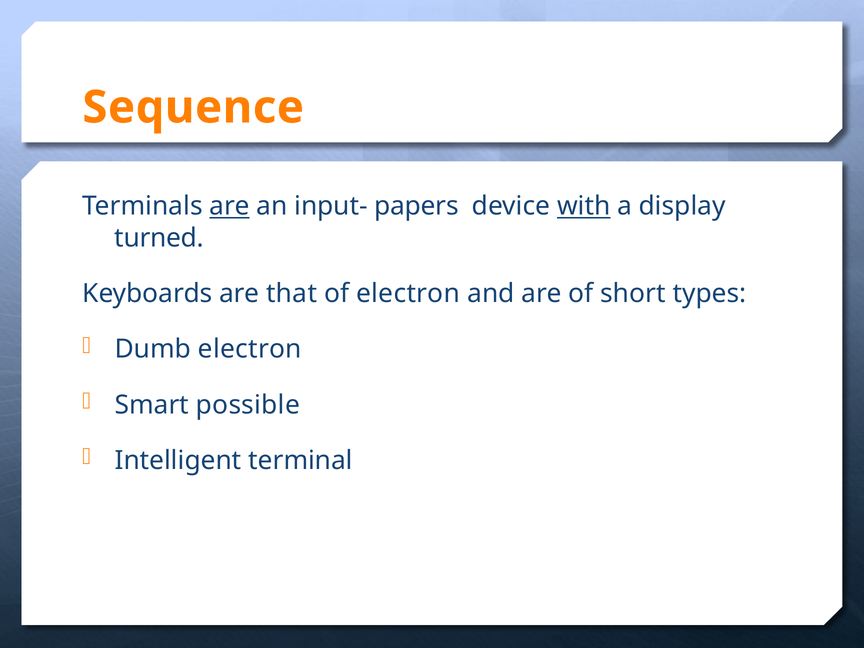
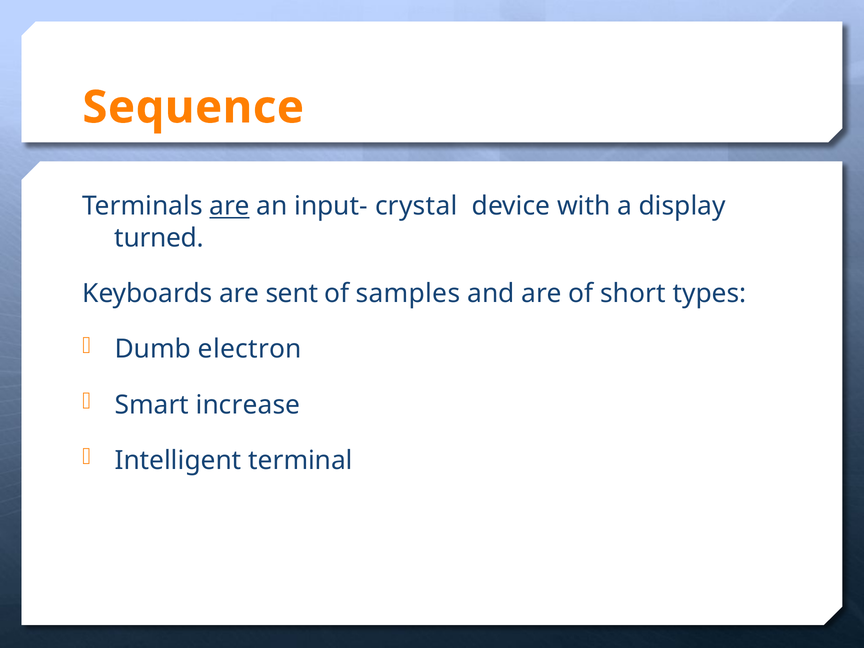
papers: papers -> crystal
with underline: present -> none
that: that -> sent
of electron: electron -> samples
possible: possible -> increase
